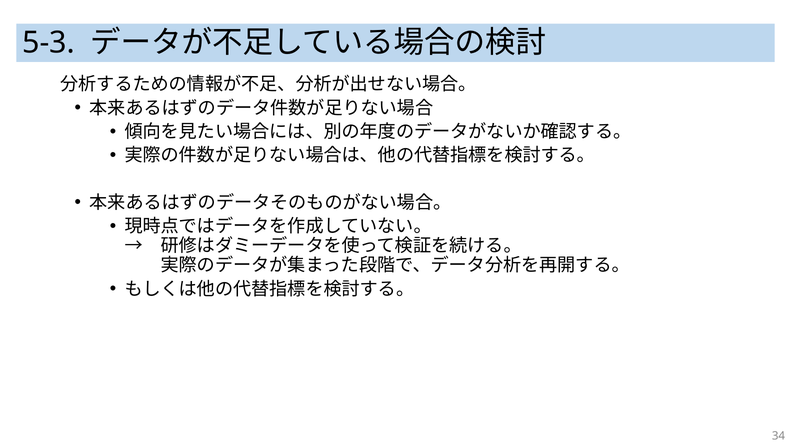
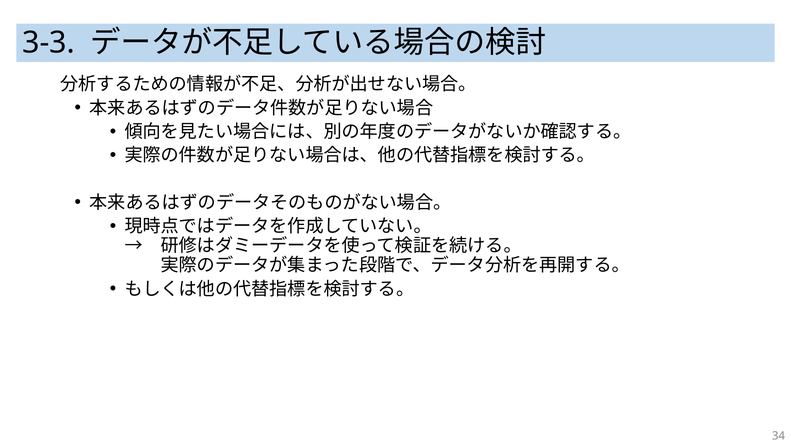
5-3: 5-3 -> 3-3
